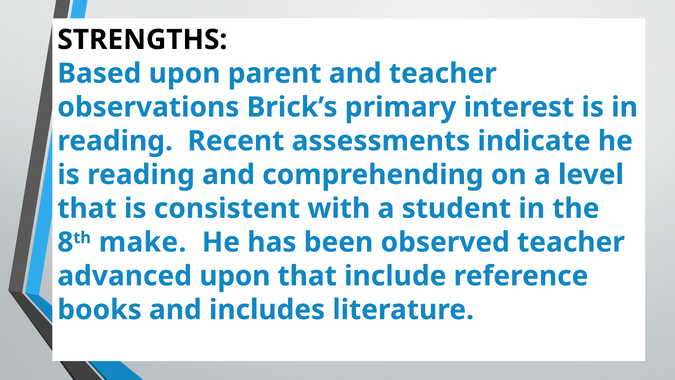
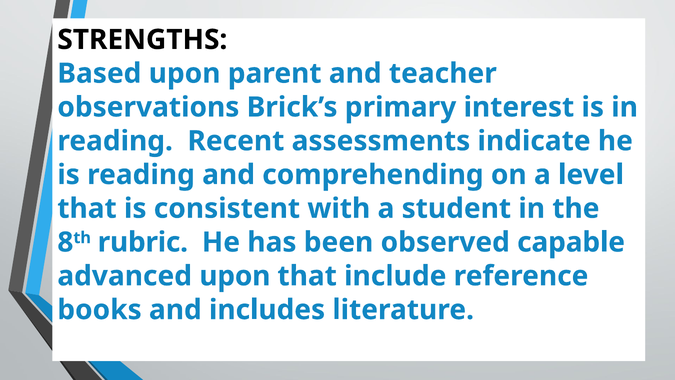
make: make -> rubric
observed teacher: teacher -> capable
